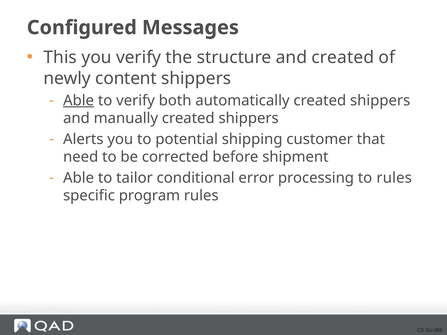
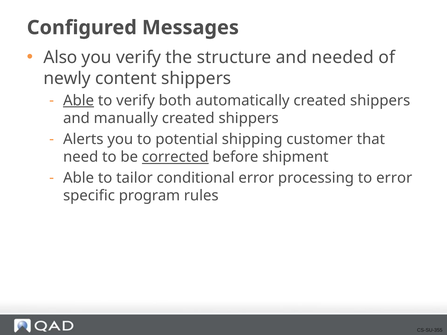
This: This -> Also
and created: created -> needed
corrected underline: none -> present
to rules: rules -> error
